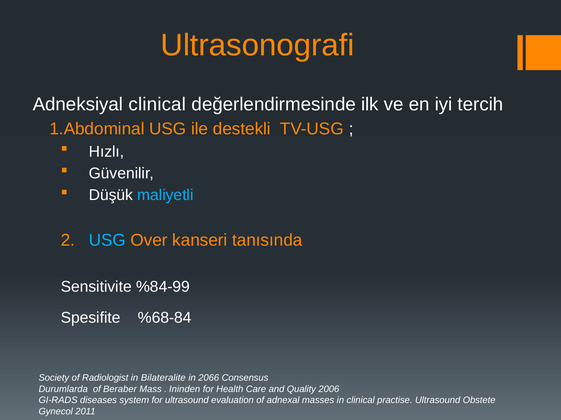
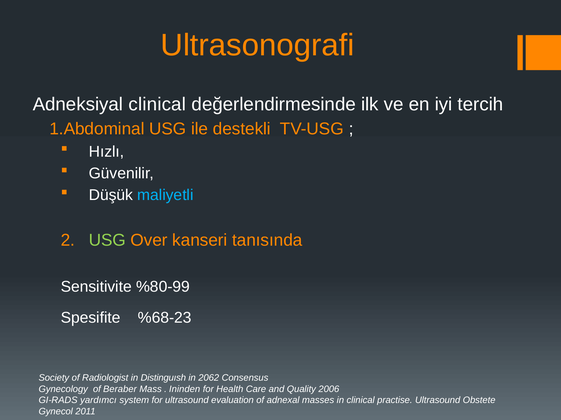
USG at (107, 240) colour: light blue -> light green
%84-99: %84-99 -> %80-99
%68-84: %68-84 -> %68-23
Bilateralite: Bilateralite -> Distinguısh
2066: 2066 -> 2062
Durumlarda: Durumlarda -> Gynecology
diseases: diseases -> yardımcı
